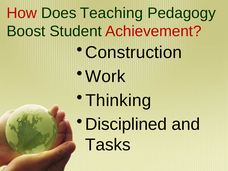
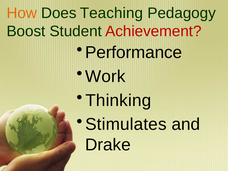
How colour: red -> orange
Construction: Construction -> Performance
Disciplined: Disciplined -> Stimulates
Tasks: Tasks -> Drake
